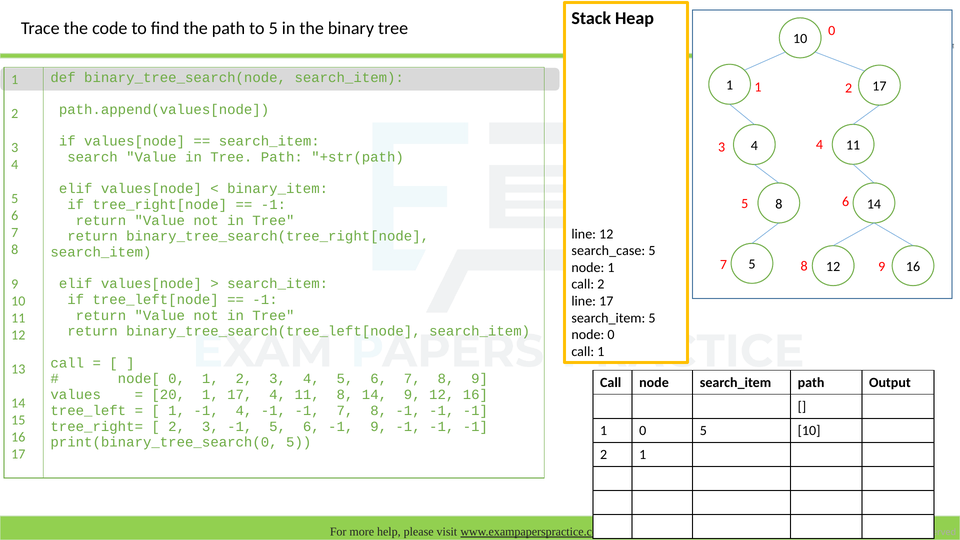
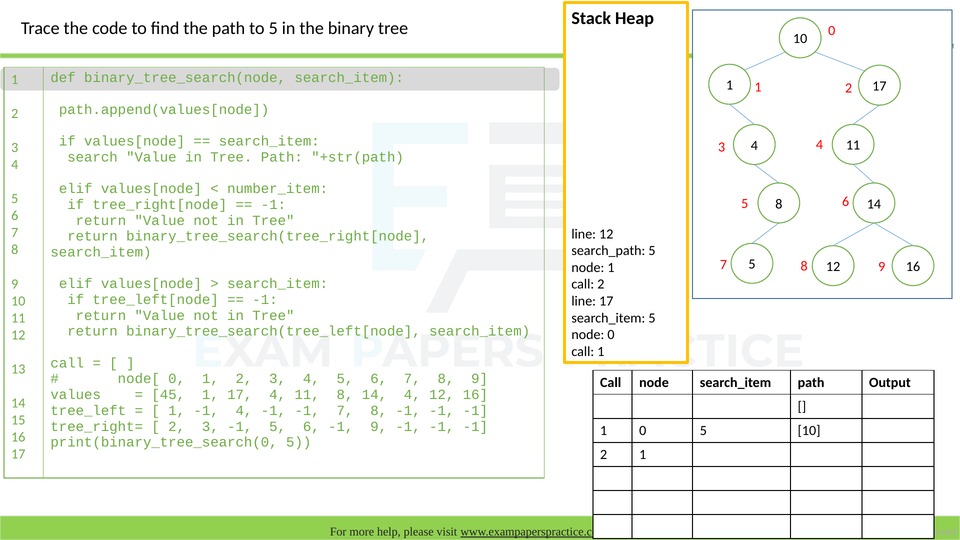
binary_item: binary_item -> number_item
search_case: search_case -> search_path
20: 20 -> 45
14 9: 9 -> 4
